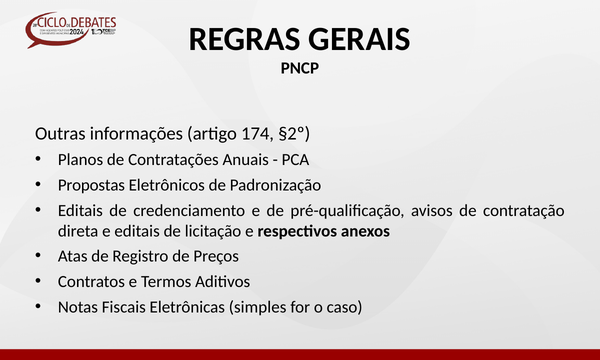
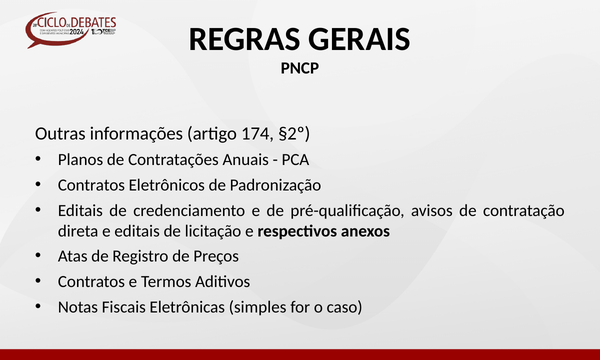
Propostas at (91, 185): Propostas -> Contratos
